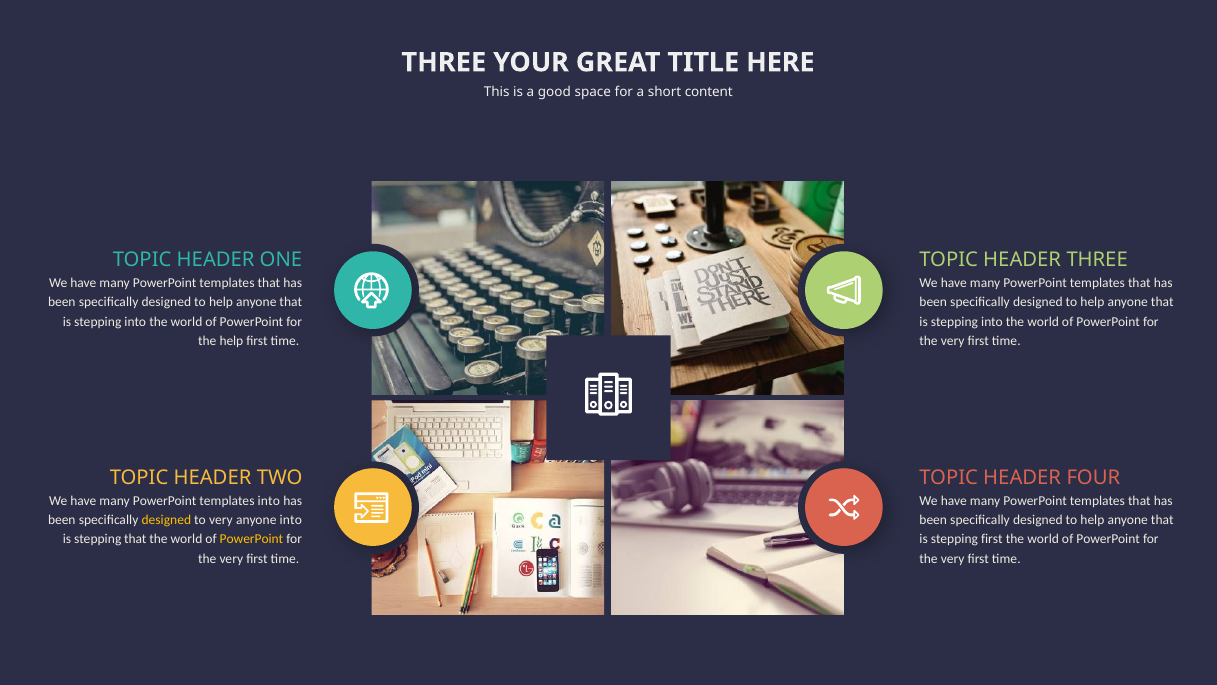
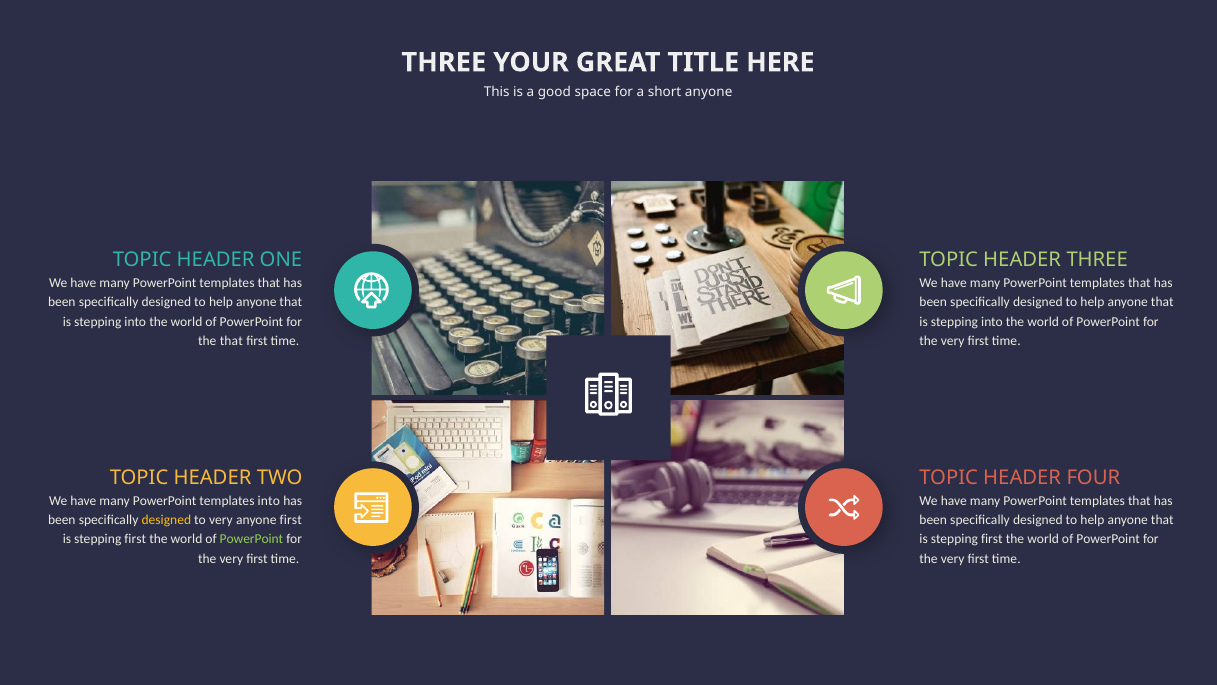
short content: content -> anyone
the help: help -> that
anyone into: into -> first
that at (135, 539): that -> first
PowerPoint at (251, 539) colour: yellow -> light green
